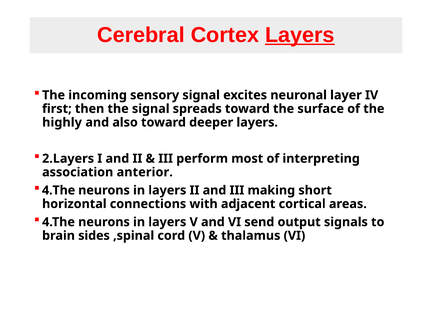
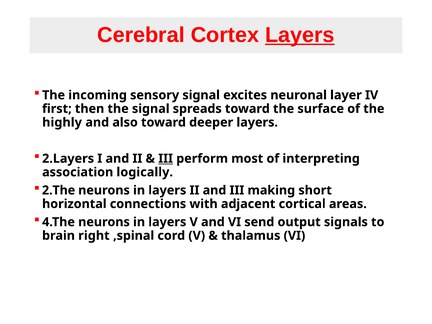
III at (166, 159) underline: none -> present
anterior: anterior -> logically
4.The at (59, 190): 4.The -> 2.The
sides: sides -> right
